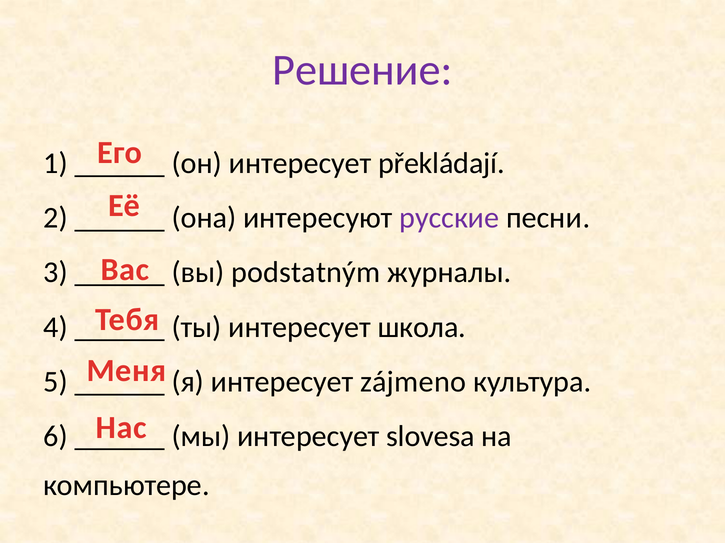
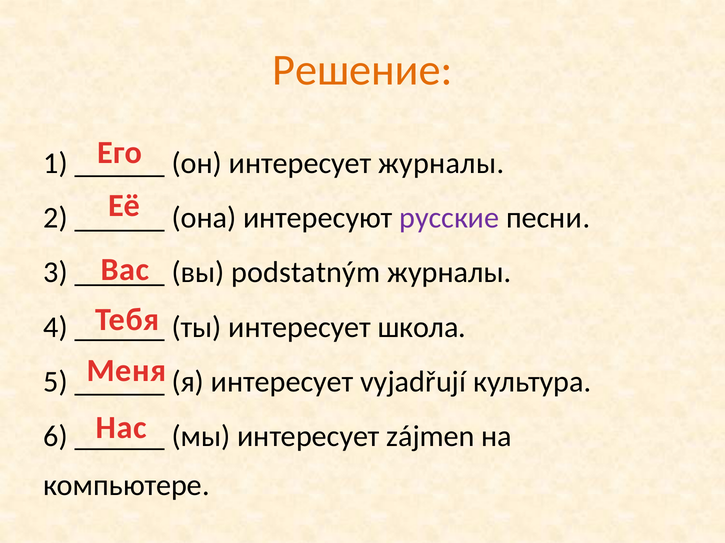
Решение colour: purple -> orange
интересует překládají: překládají -> журналы
zájmeno: zájmeno -> vyjadřují
slovesa: slovesa -> zájmen
